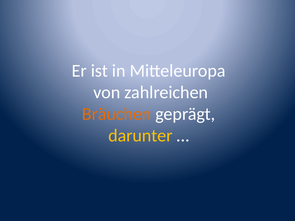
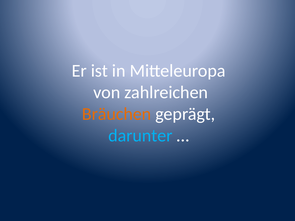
darunter colour: yellow -> light blue
